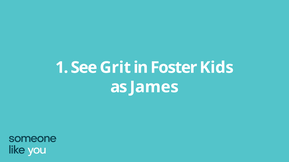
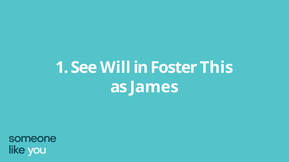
Grit: Grit -> Will
Kids: Kids -> This
